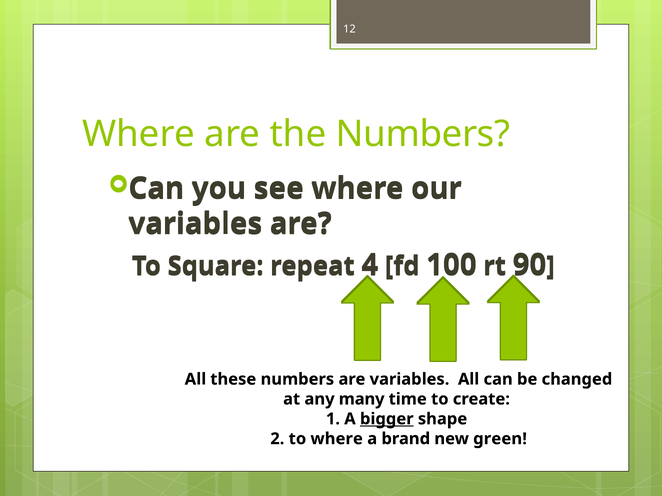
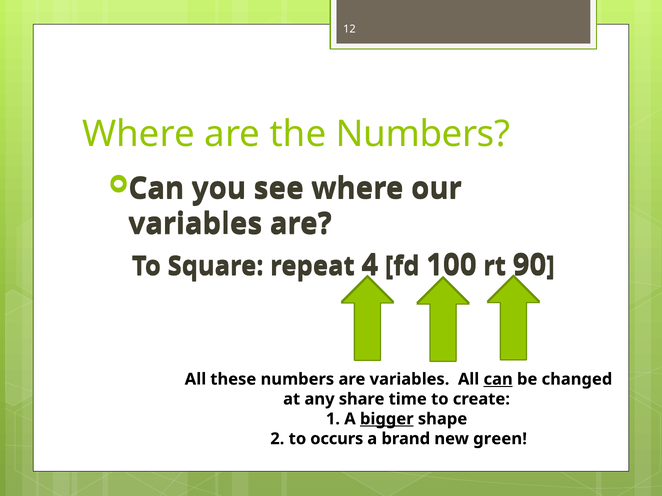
can at (498, 380) underline: none -> present
many: many -> share
to where: where -> occurs
